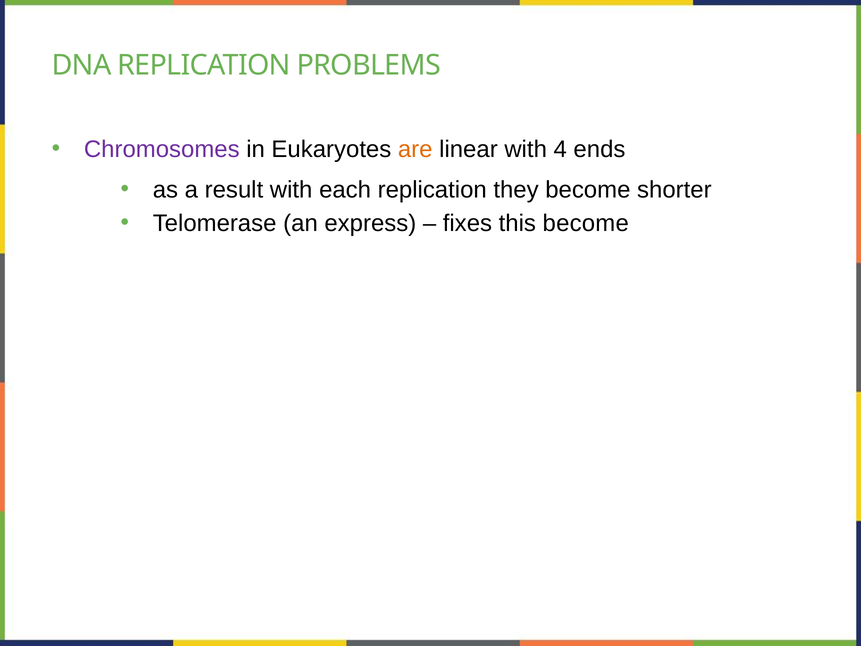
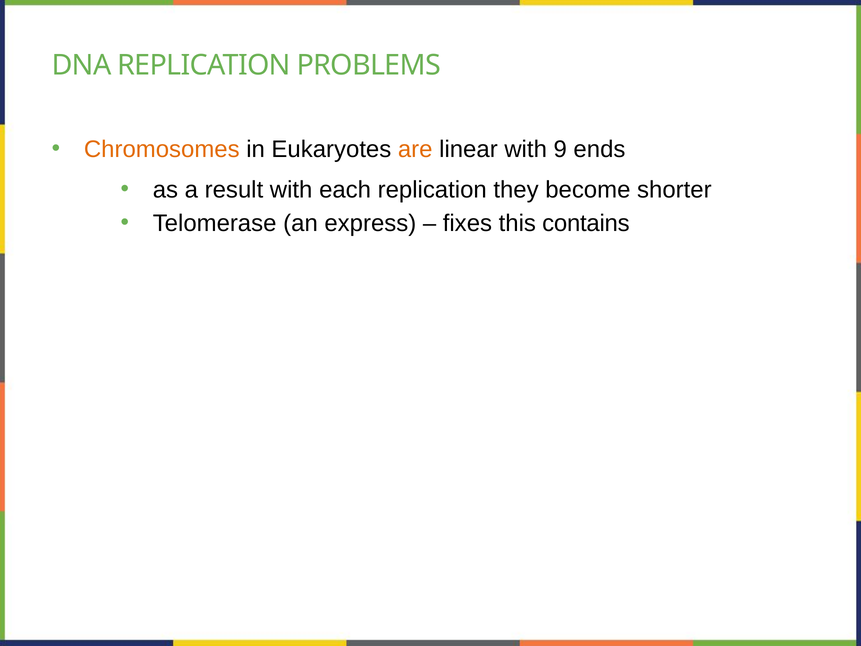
Chromosomes colour: purple -> orange
4: 4 -> 9
this become: become -> contains
